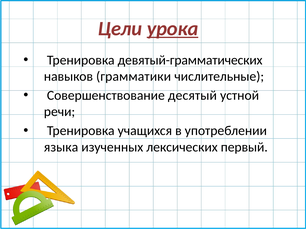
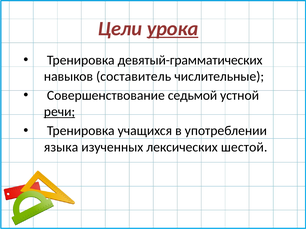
грамматики: грамматики -> составитель
десятый: десятый -> седьмой
речи underline: none -> present
первый: первый -> шестой
